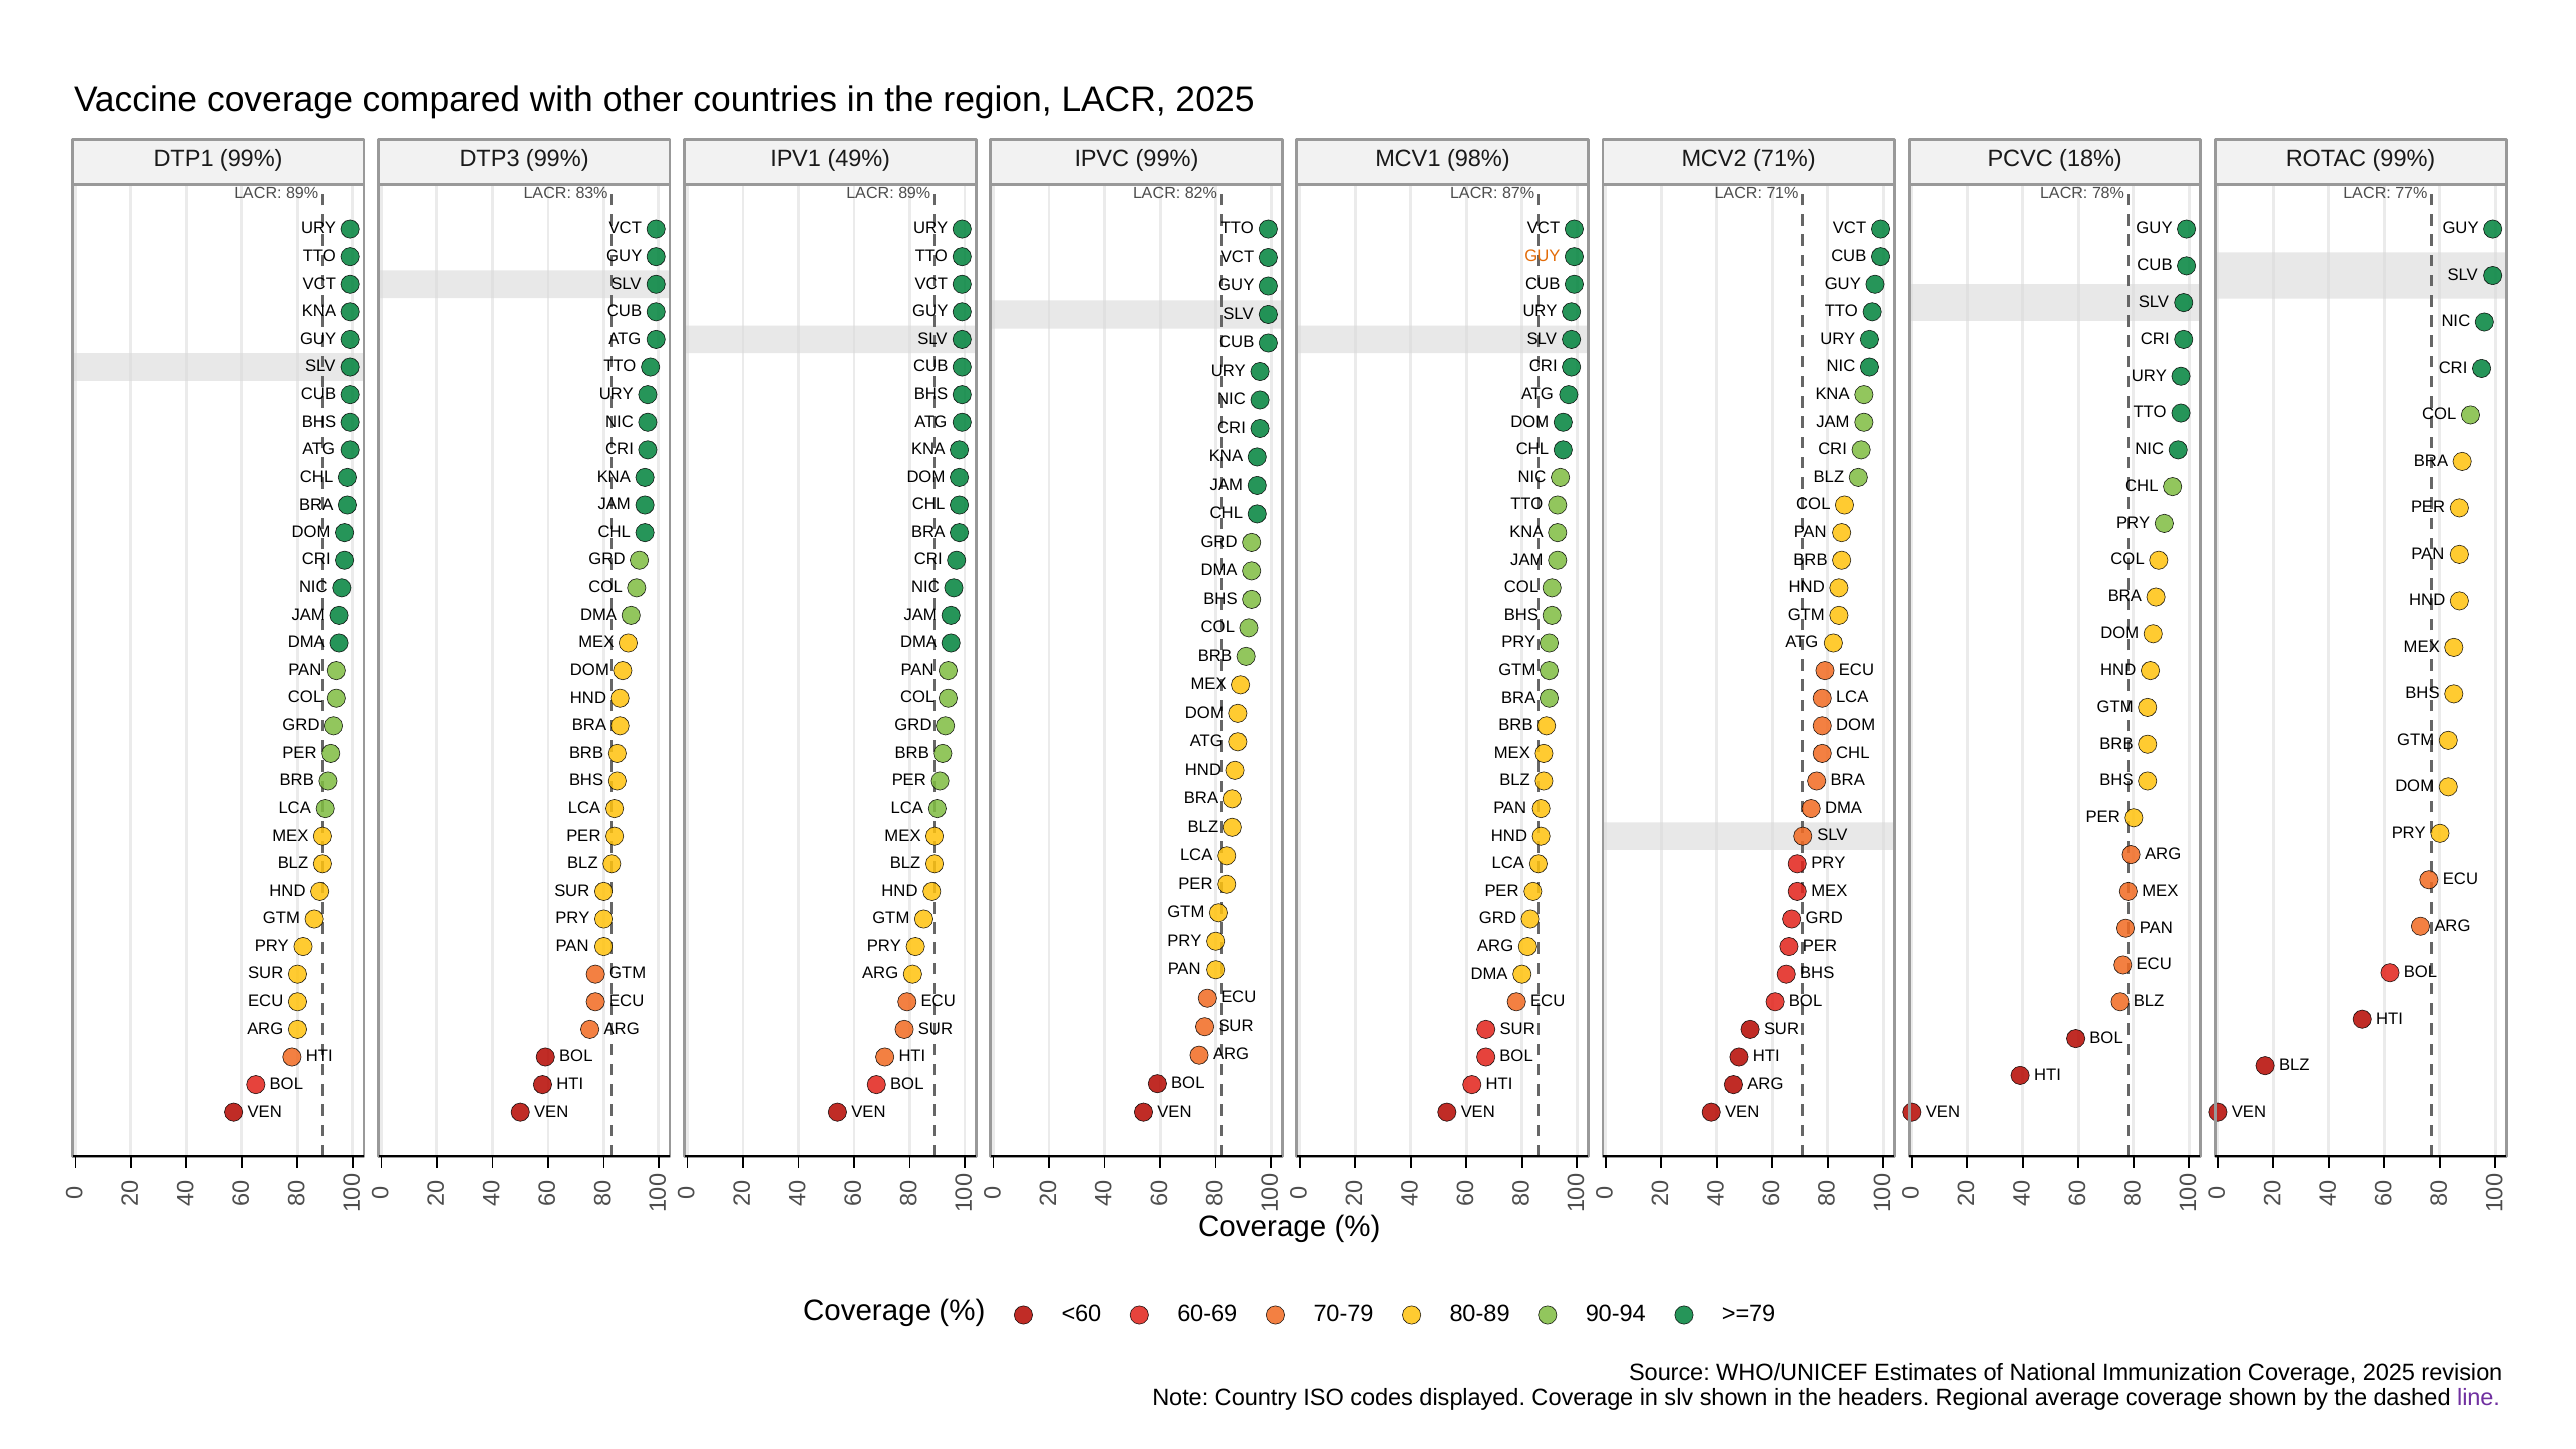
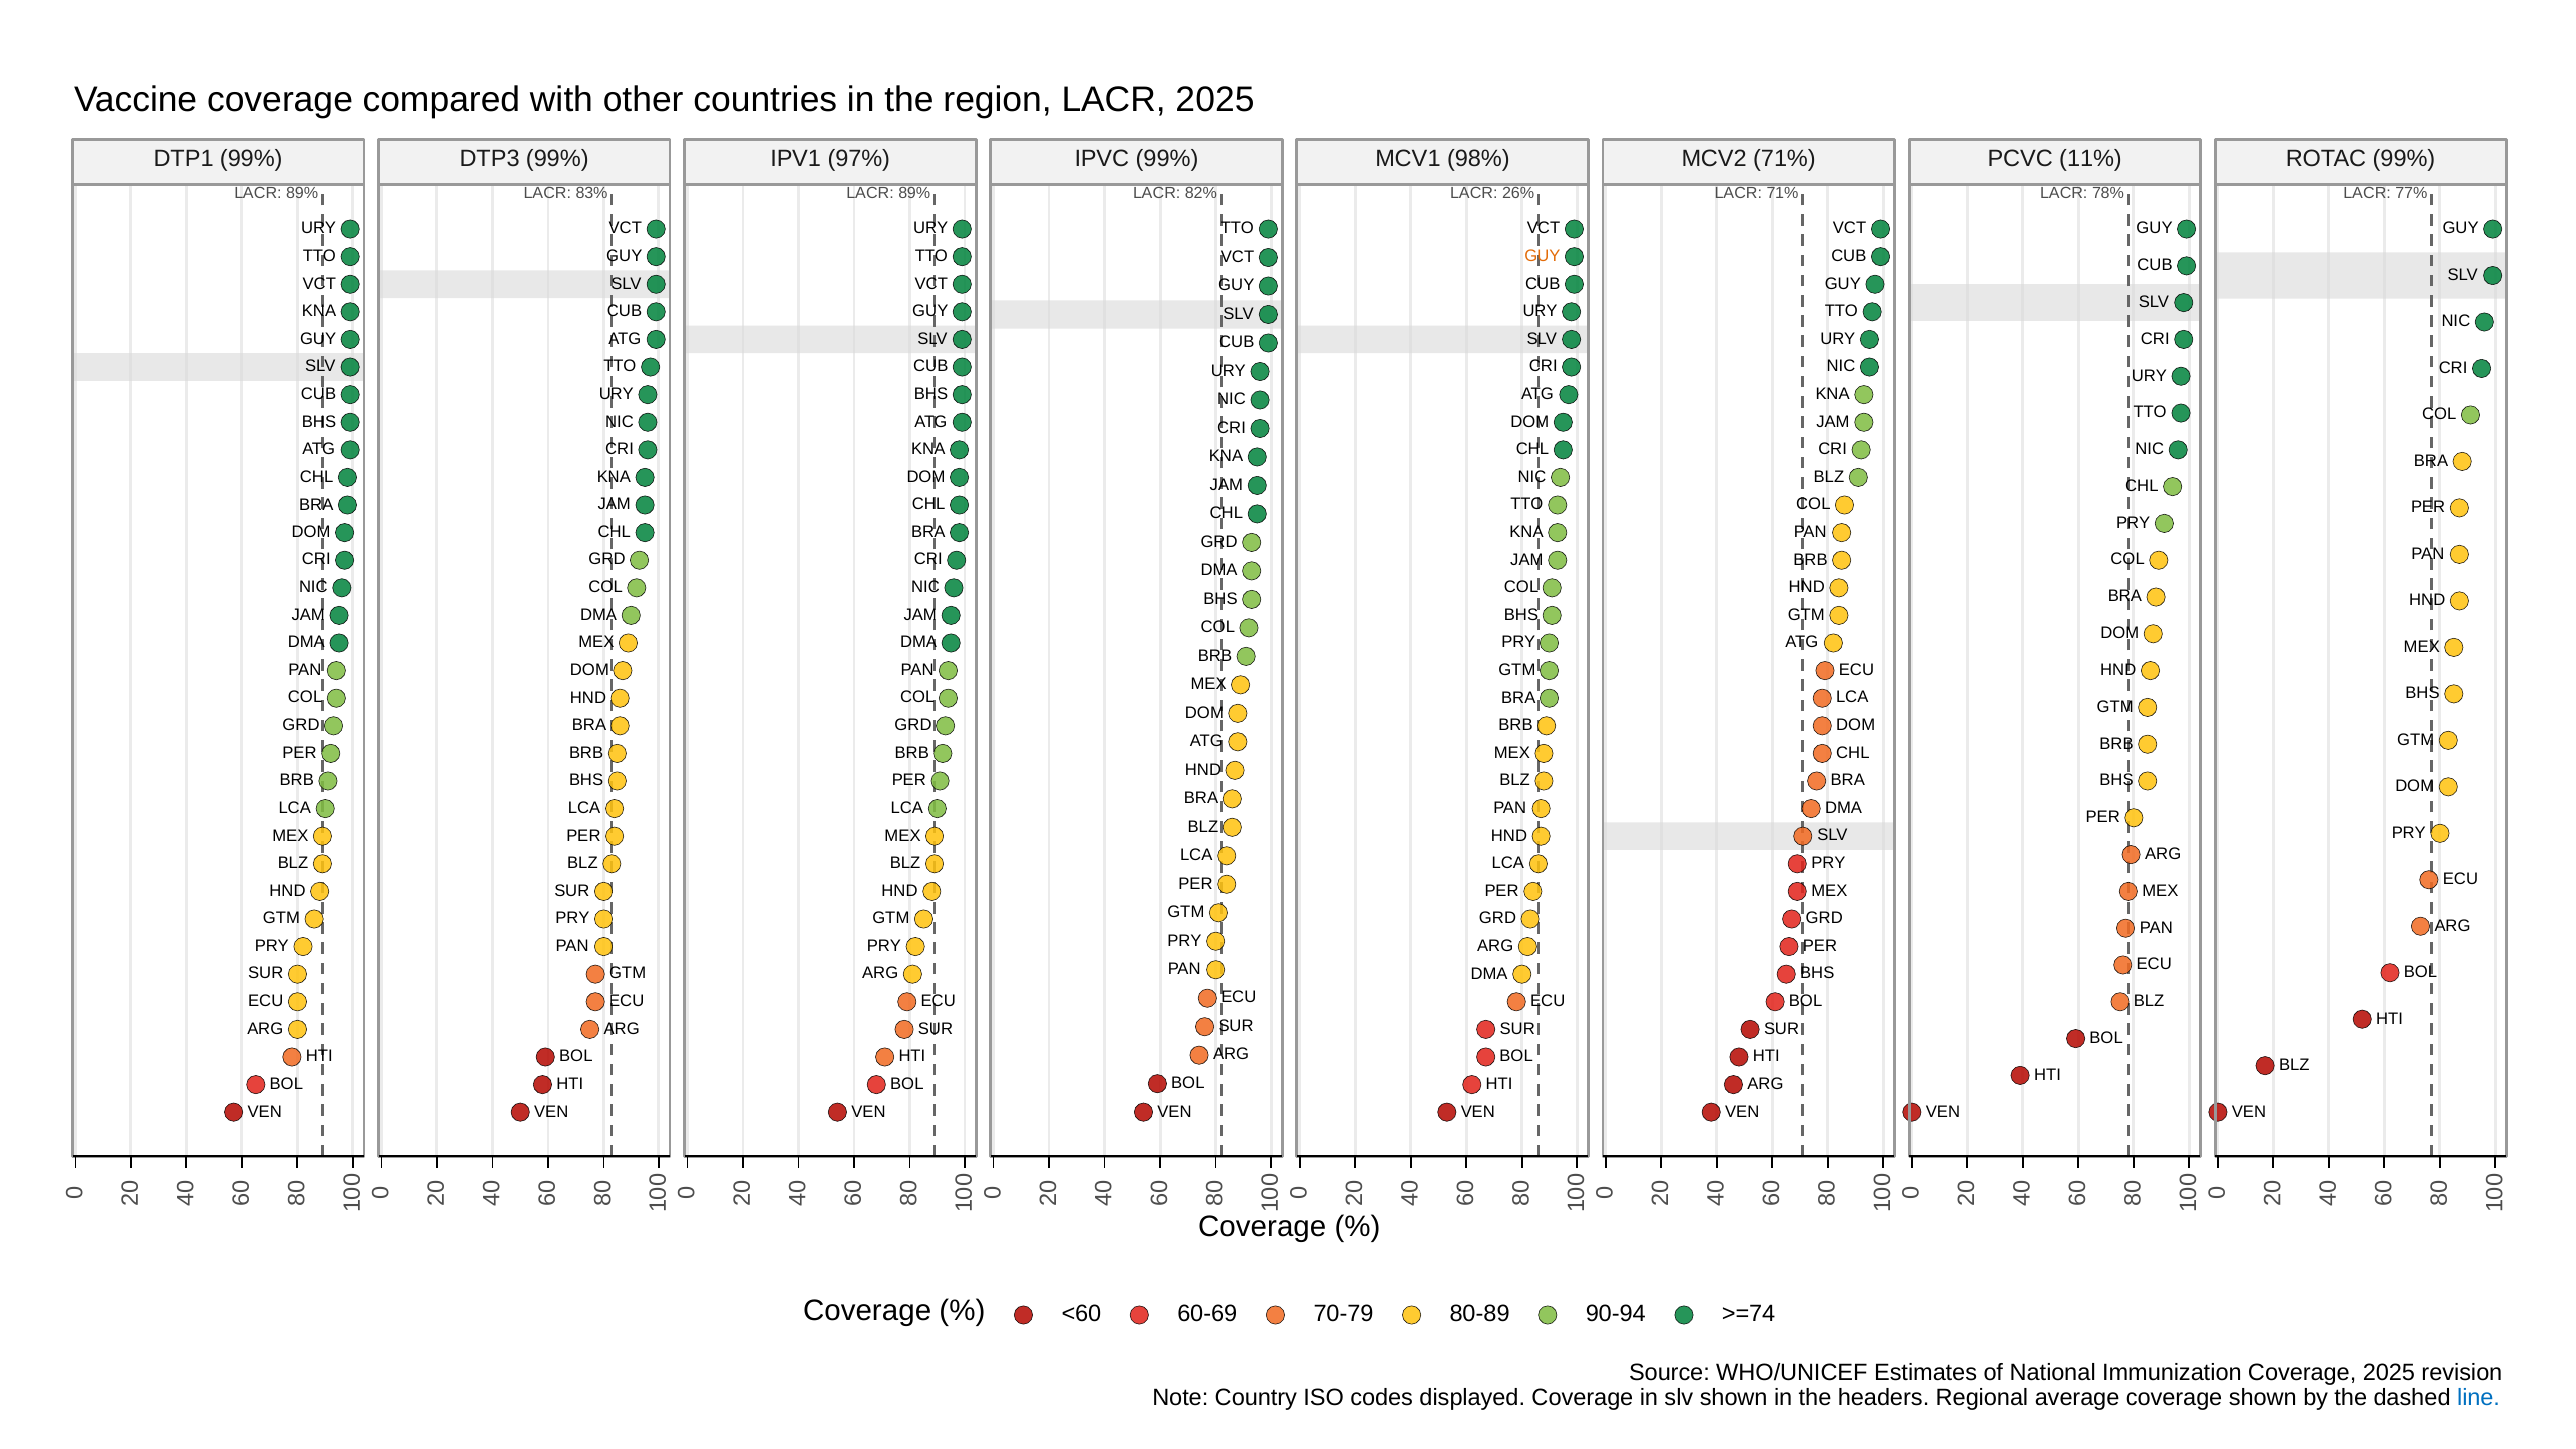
49%: 49% -> 97%
18%: 18% -> 11%
87%: 87% -> 26%
>=79: >=79 -> >=74
line colour: purple -> blue
